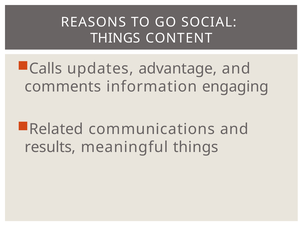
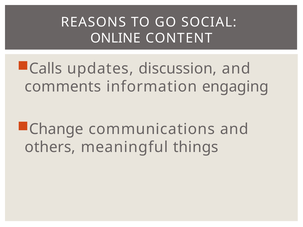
THINGS at (115, 38): THINGS -> ONLINE
advantage: advantage -> discussion
Related: Related -> Change
results: results -> others
